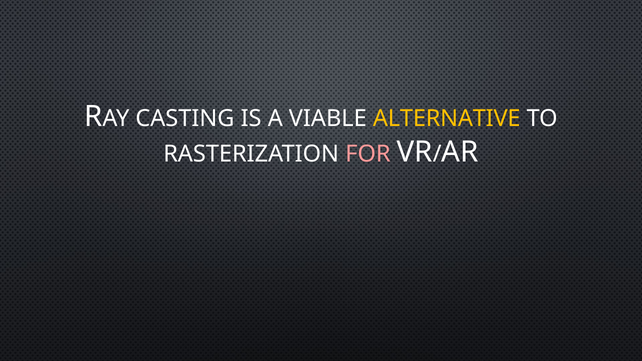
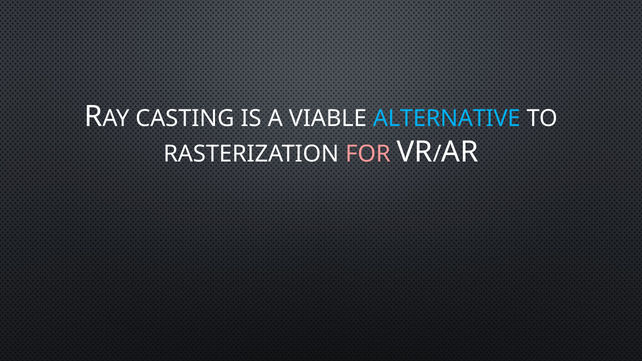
ALTERNATIVE colour: yellow -> light blue
